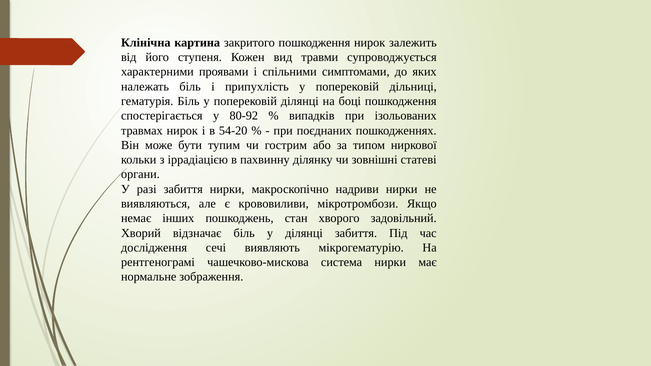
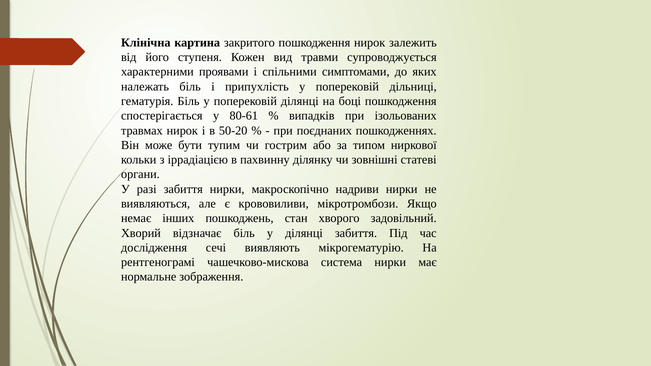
80-92: 80-92 -> 80-61
54-20: 54-20 -> 50-20
